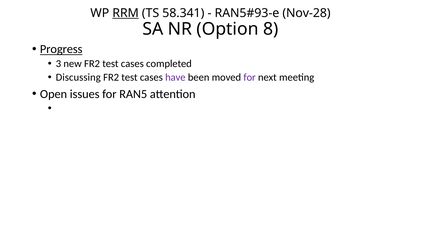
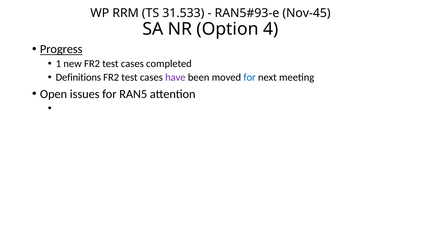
RRM underline: present -> none
58.341: 58.341 -> 31.533
Nov-28: Nov-28 -> Nov-45
8: 8 -> 4
3: 3 -> 1
Discussing: Discussing -> Definitions
for at (250, 77) colour: purple -> blue
